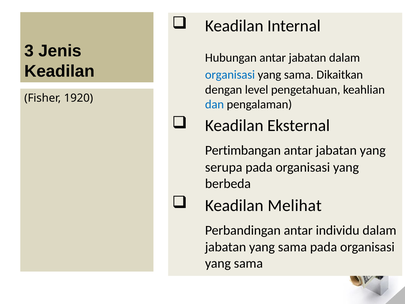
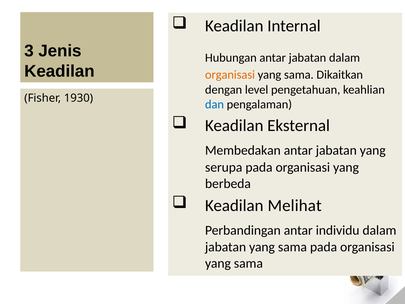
organisasi at (230, 75) colour: blue -> orange
1920: 1920 -> 1930
Pertimbangan: Pertimbangan -> Membedakan
